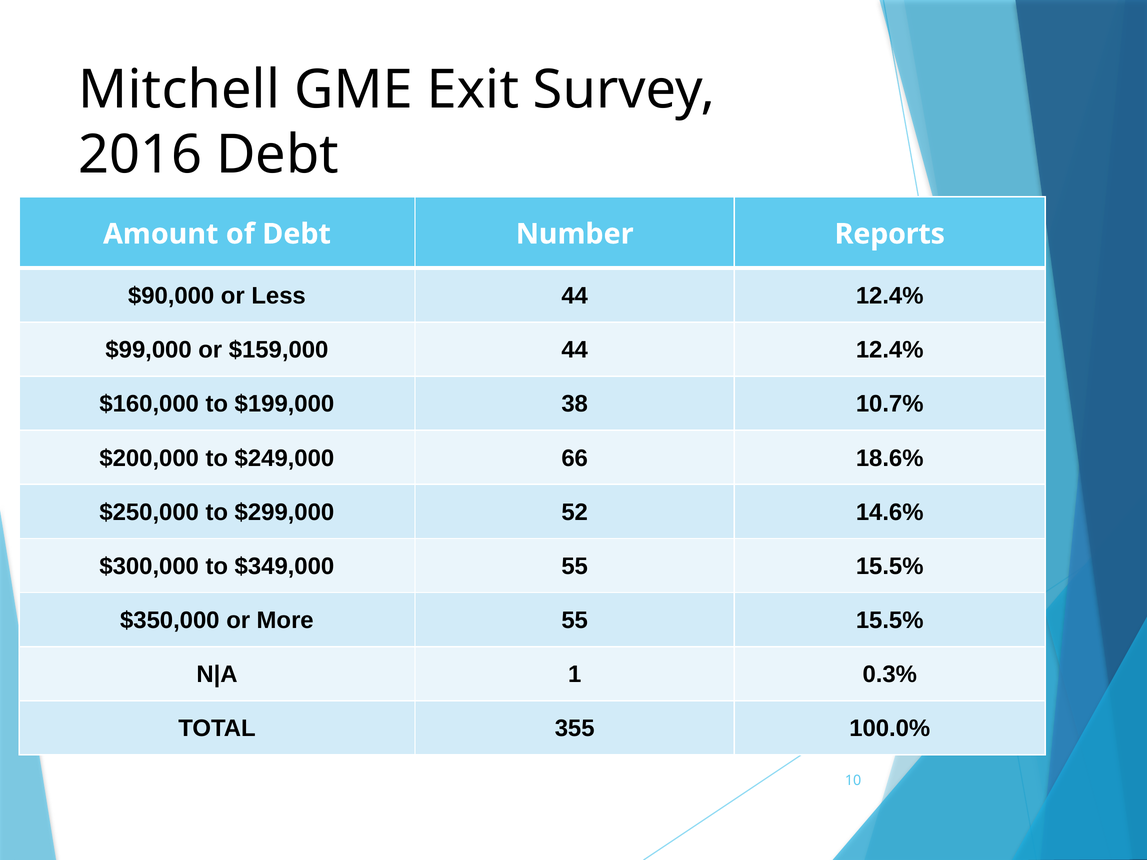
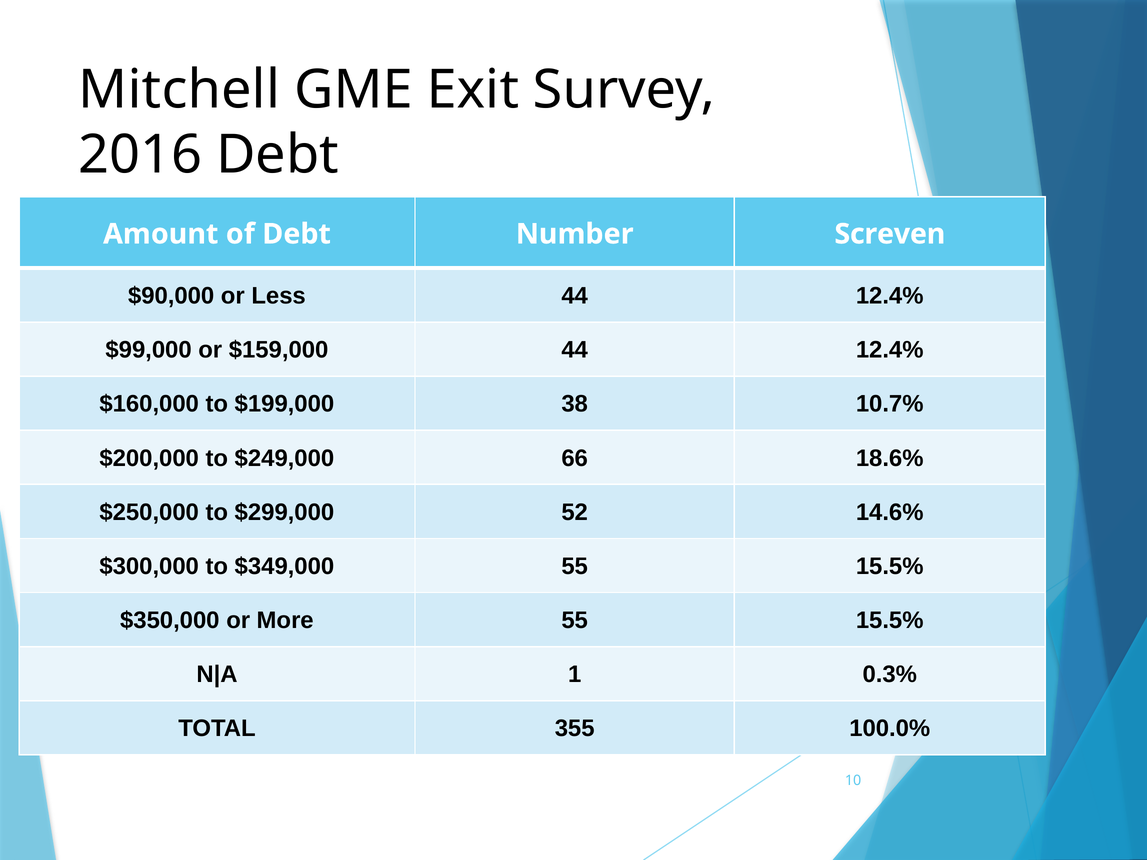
Reports: Reports -> Screven
